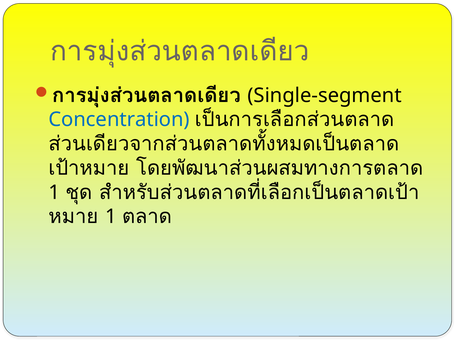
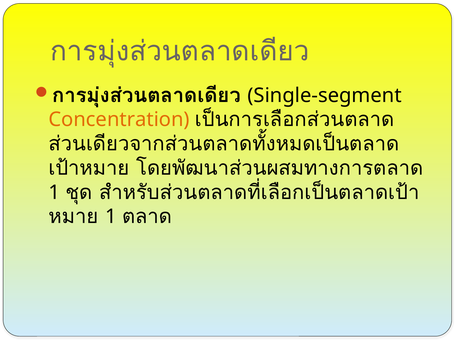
Concentration colour: blue -> orange
